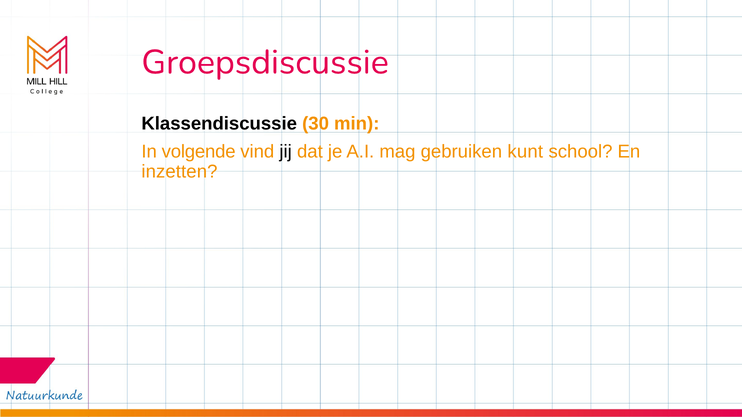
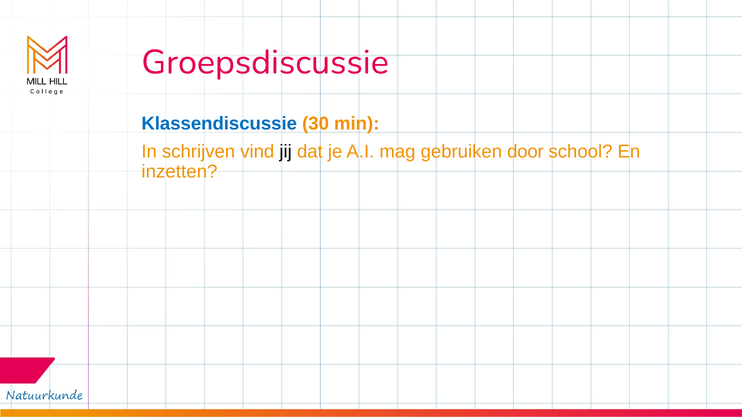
Klassendiscussie colour: black -> blue
volgende: volgende -> schrijven
kunt: kunt -> door
